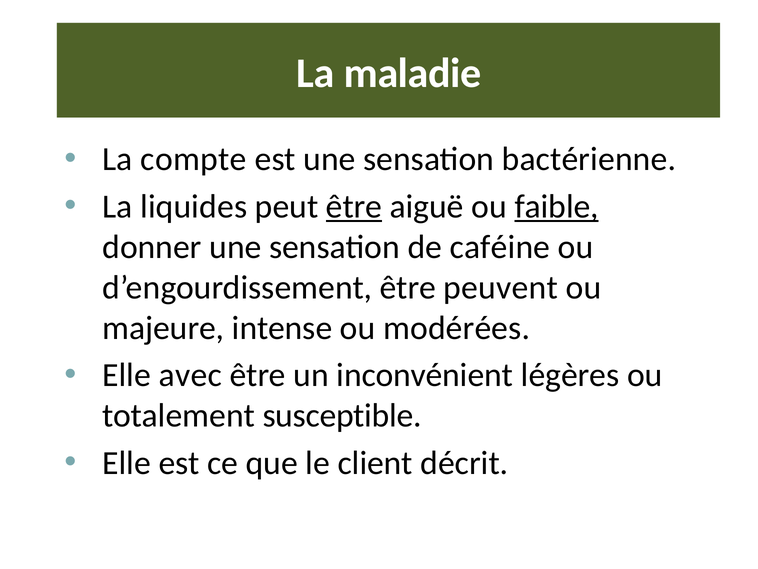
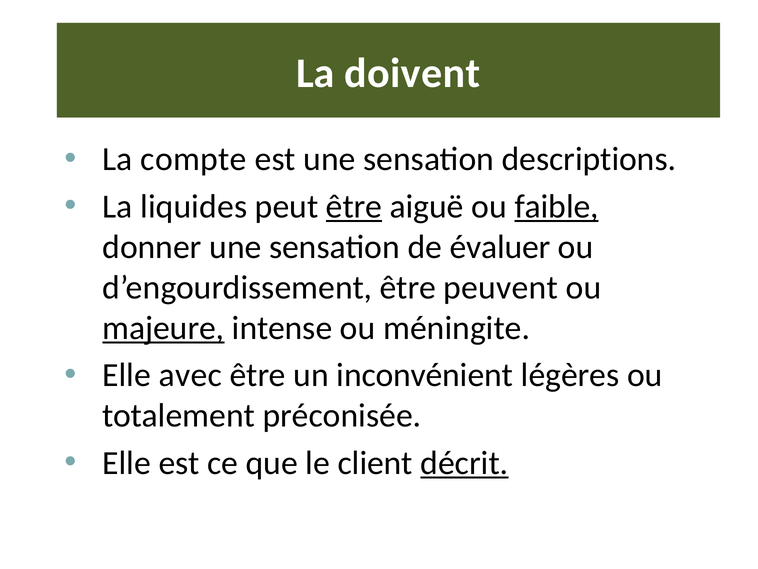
maladie: maladie -> doivent
bactérienne: bactérienne -> descriptions
caféine: caféine -> évaluer
majeure underline: none -> present
modérées: modérées -> méningite
susceptible: susceptible -> préconisée
décrit underline: none -> present
